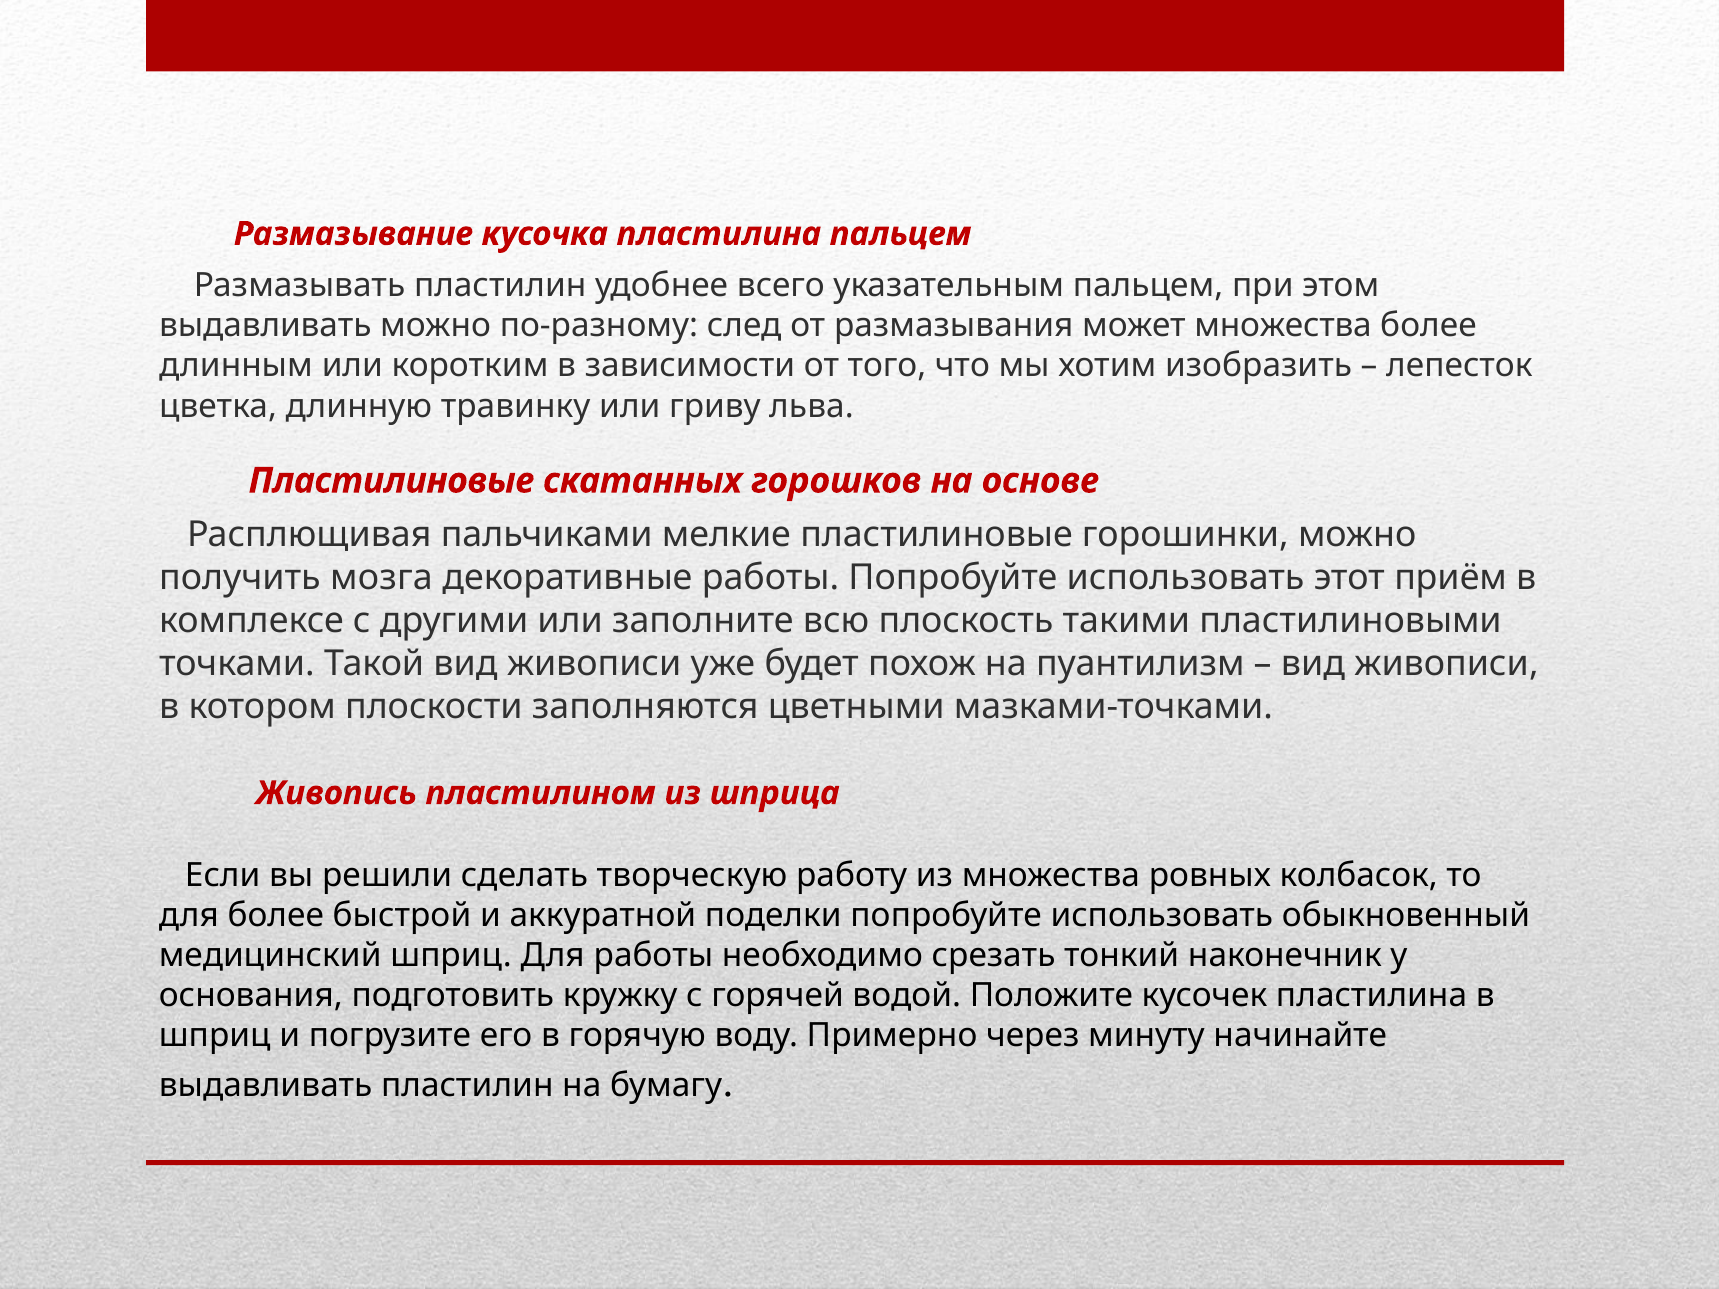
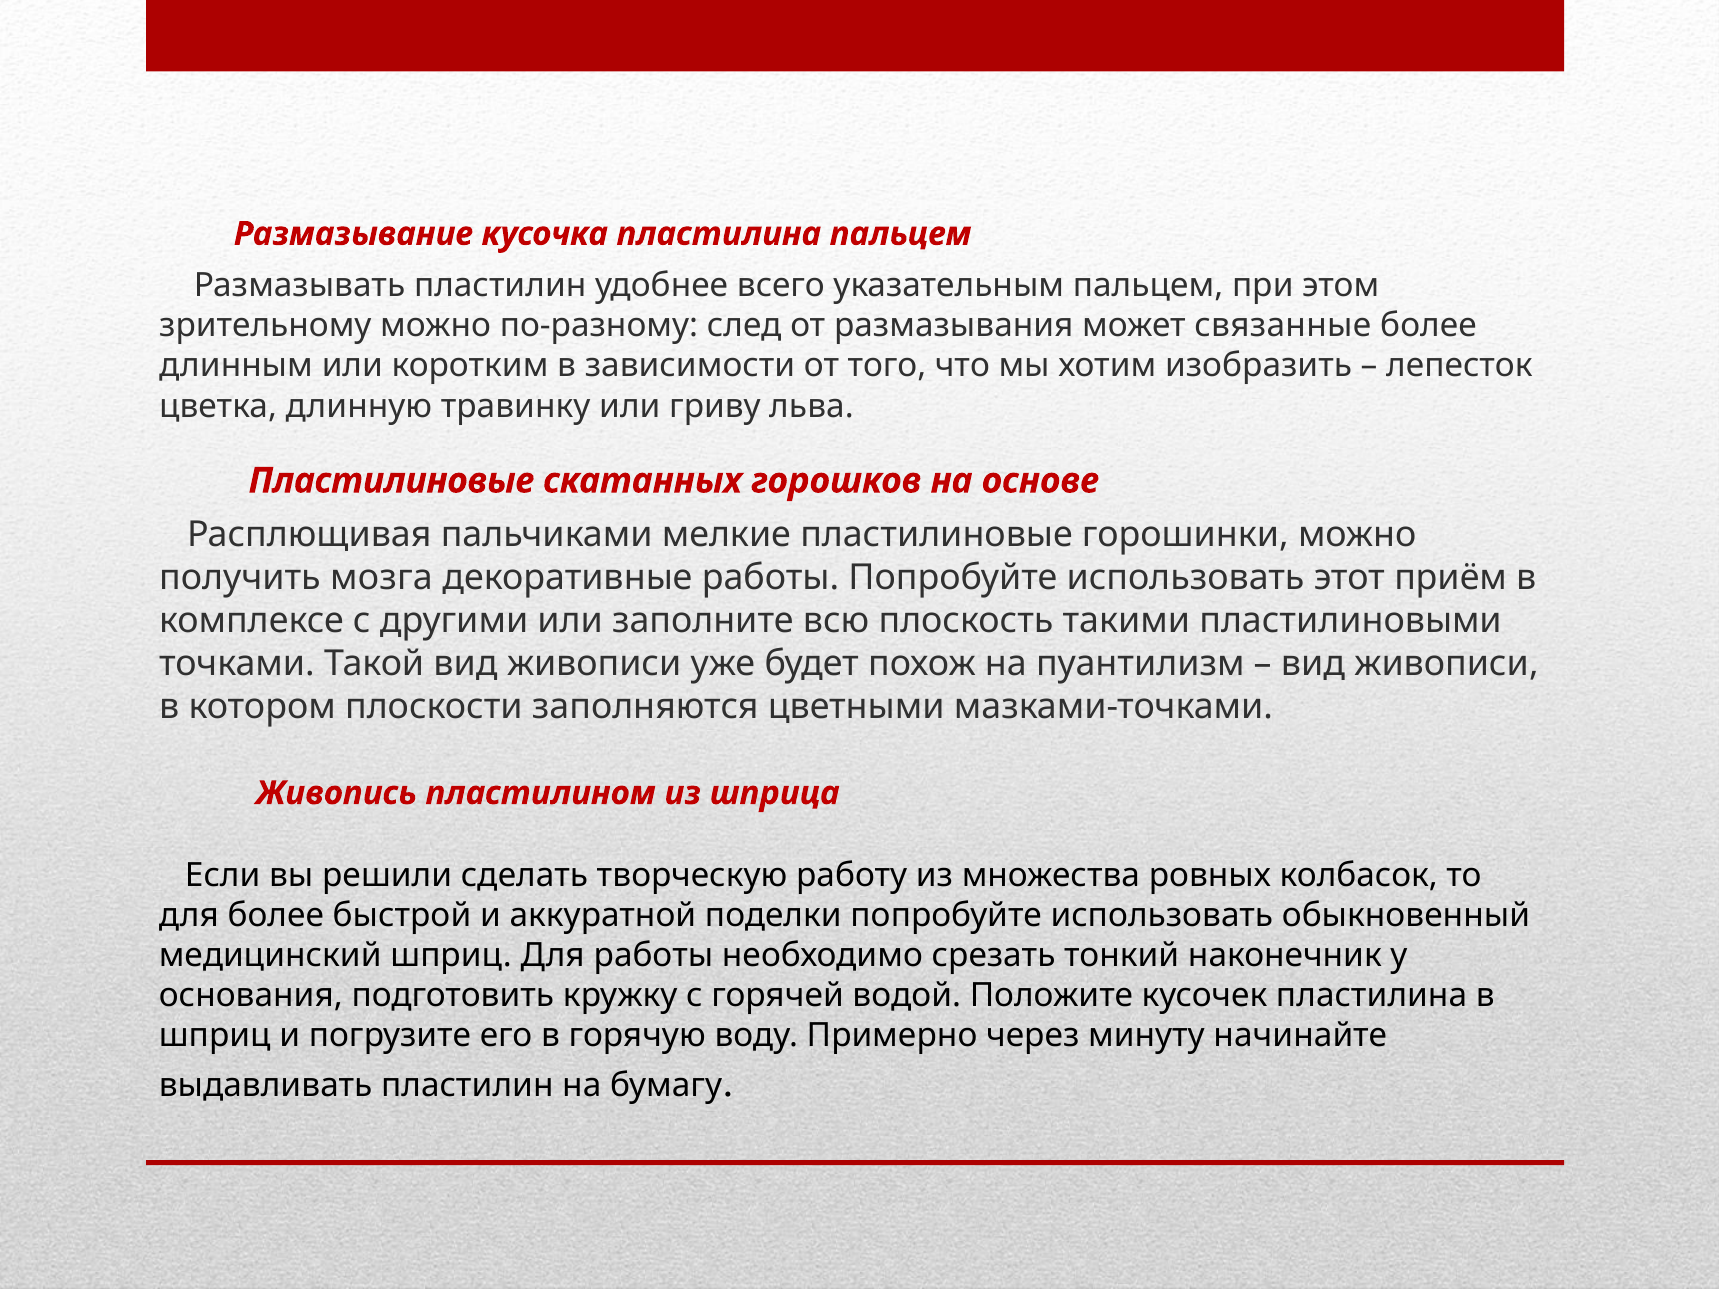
выдавливать at (265, 326): выдавливать -> зрительному
может множества: множества -> связанные
